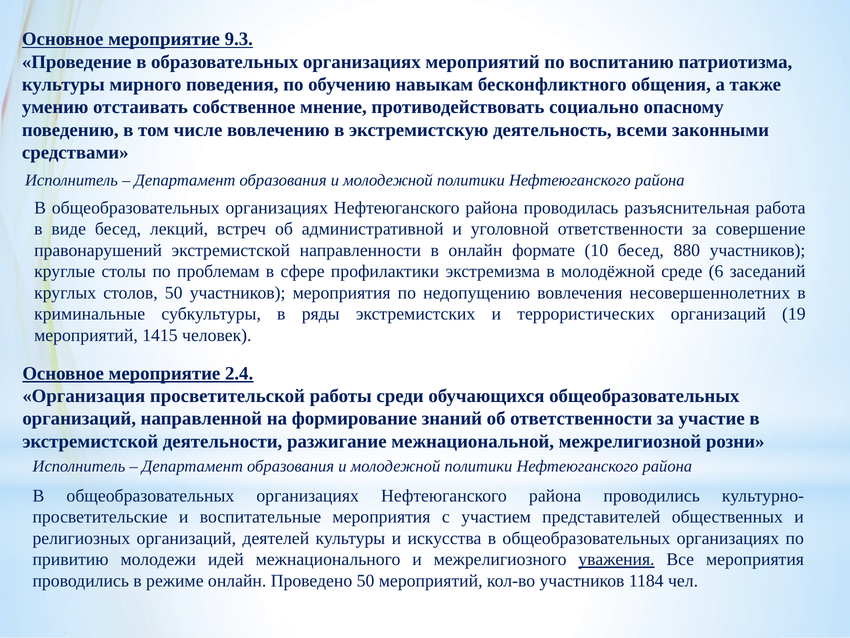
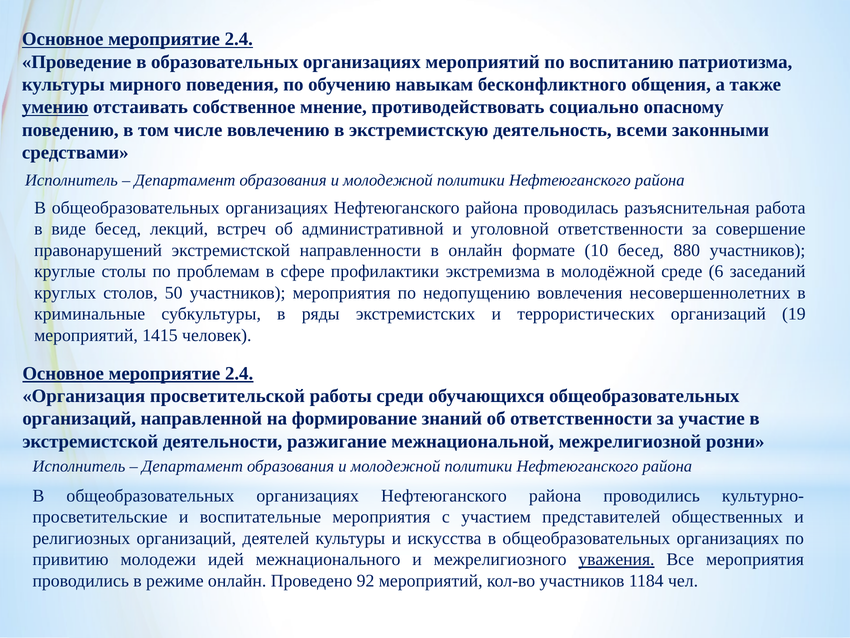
9.3 at (239, 39): 9.3 -> 2.4
умению underline: none -> present
Проведено 50: 50 -> 92
